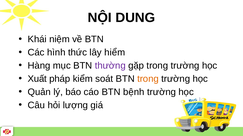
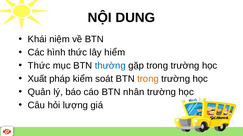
Hàng at (39, 66): Hàng -> Thức
thường colour: purple -> blue
bệnh: bệnh -> nhân
